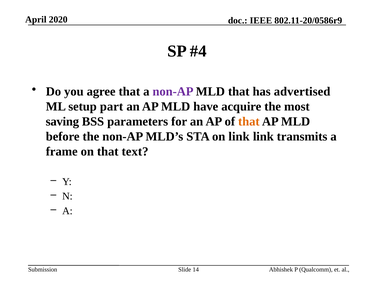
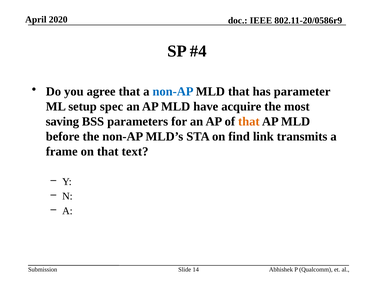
non-AP at (173, 91) colour: purple -> blue
advertised: advertised -> parameter
part: part -> spec
on link: link -> find
